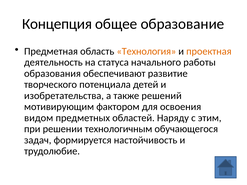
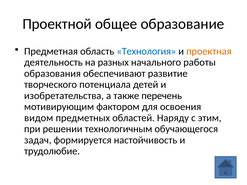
Концепция: Концепция -> Проектной
Технология colour: orange -> blue
статуса: статуса -> разных
решений: решений -> перечень
